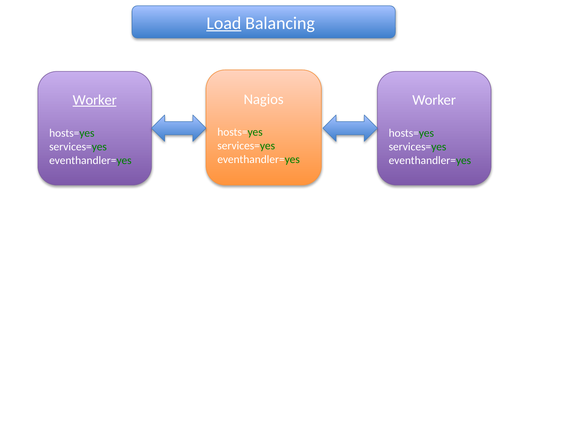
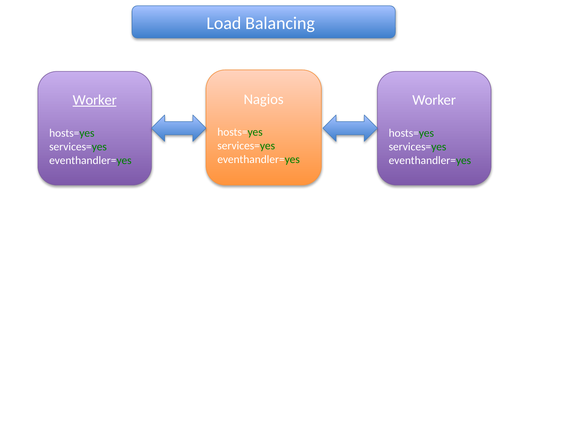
Load underline: present -> none
